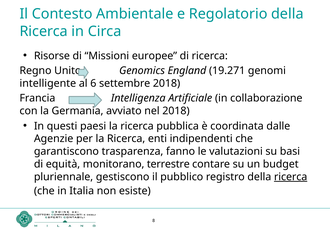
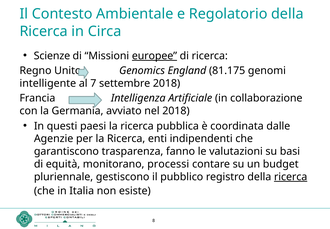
Risorse: Risorse -> Scienze
europee underline: none -> present
19.271: 19.271 -> 81.175
6: 6 -> 7
terrestre: terrestre -> processi
